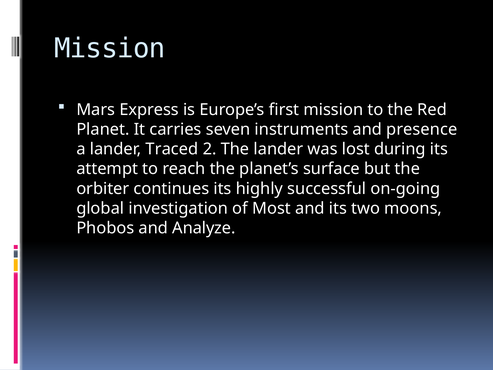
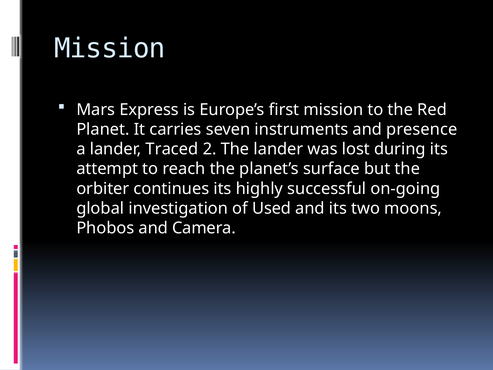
Most: Most -> Used
Analyze: Analyze -> Camera
